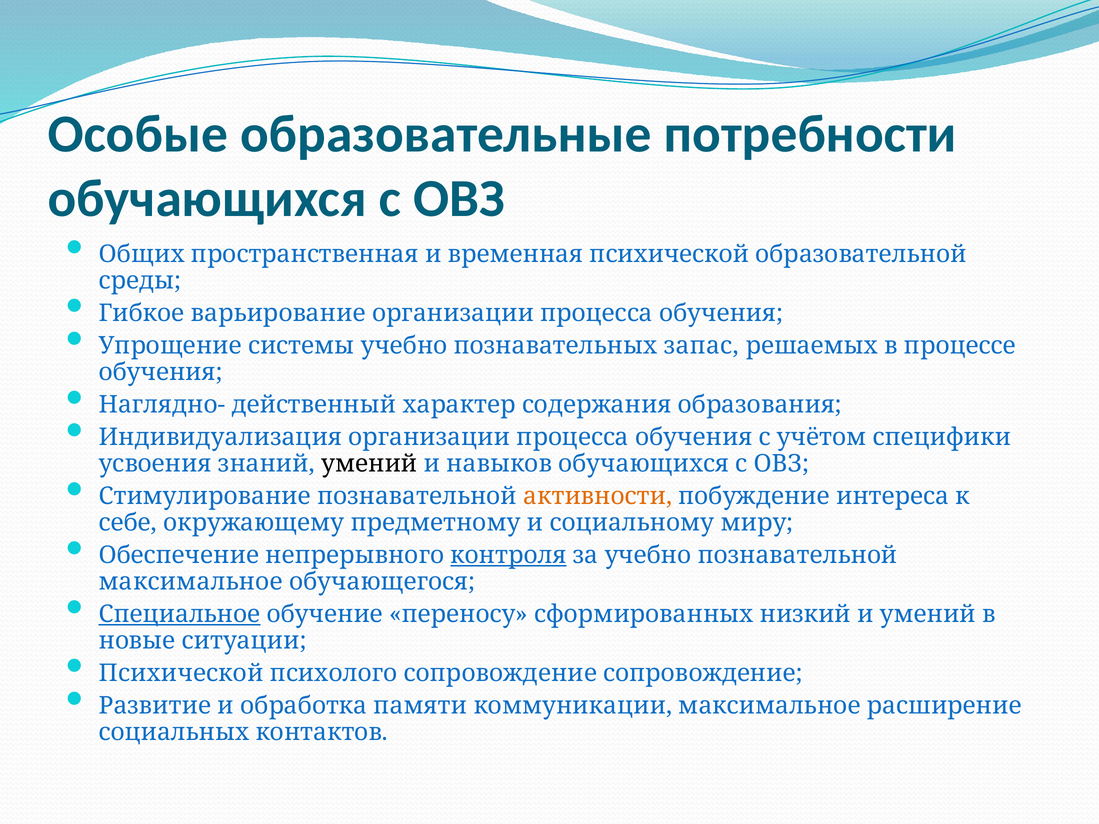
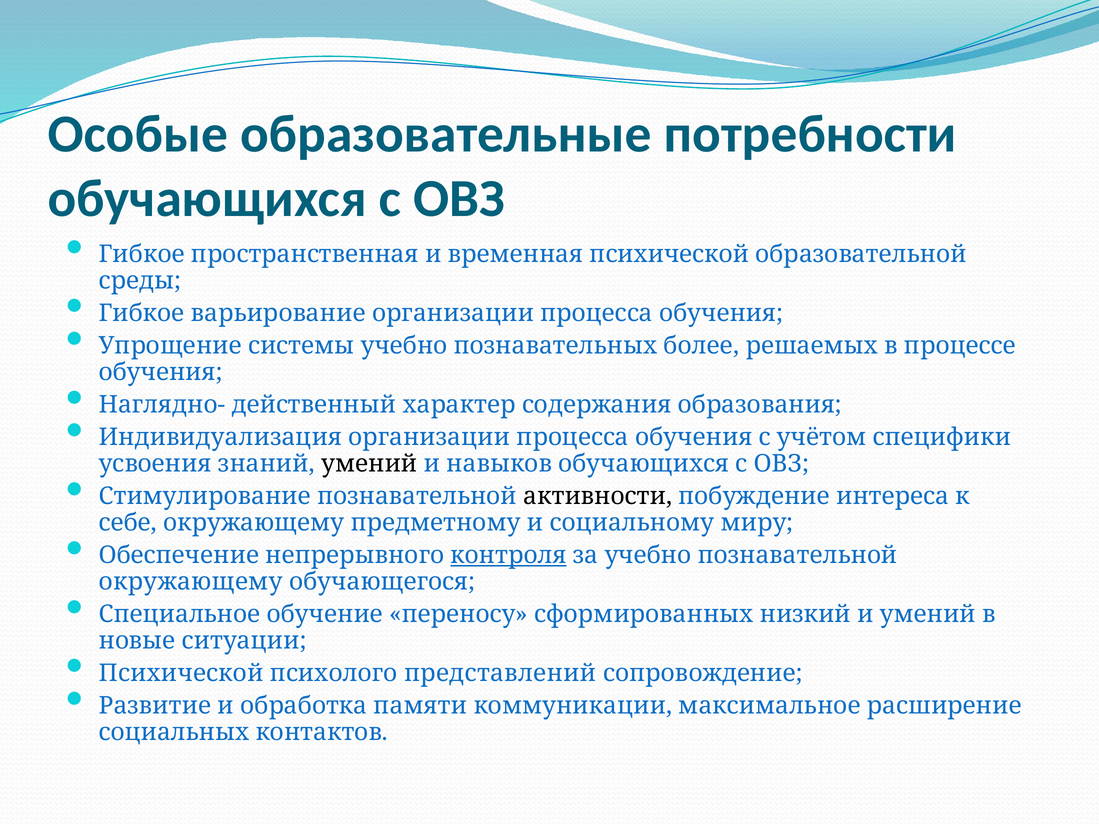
Общих at (142, 254): Общих -> Гибкое
запас: запас -> более
активности colour: orange -> black
максимальное at (191, 582): максимальное -> окружающему
Специальное underline: present -> none
психолого сопровождение: сопровождение -> представлений
